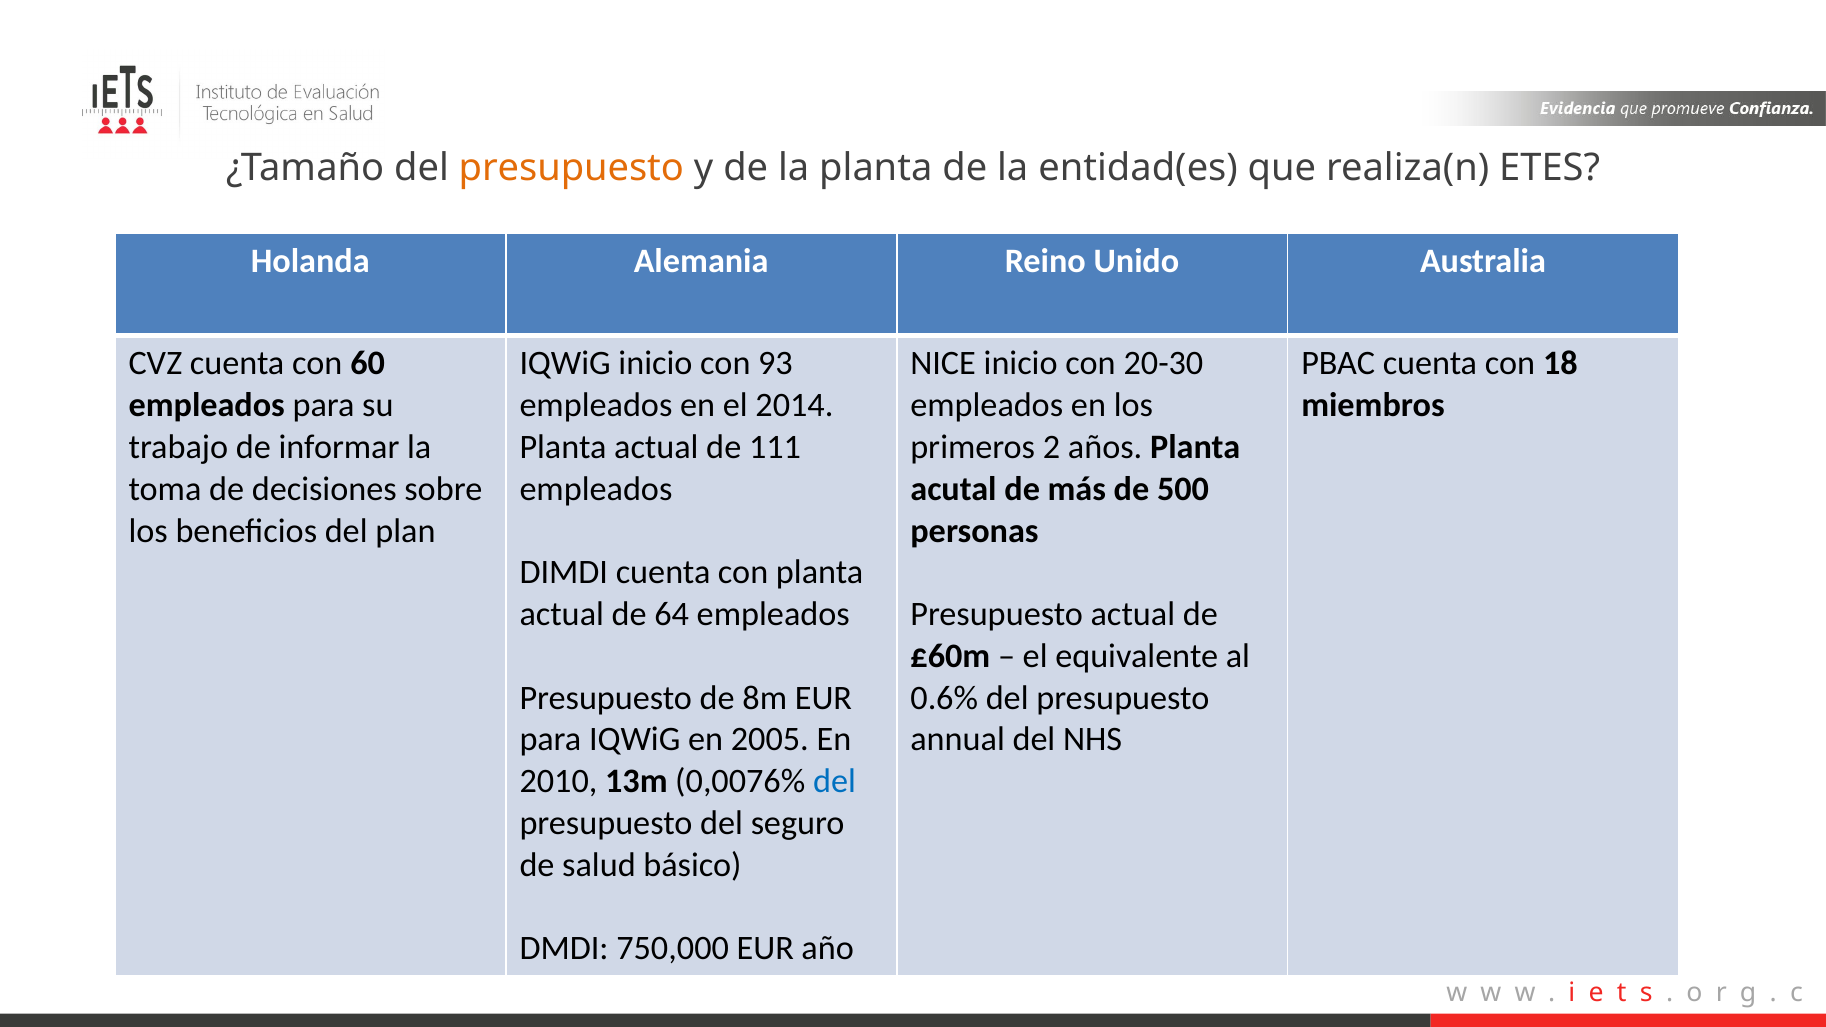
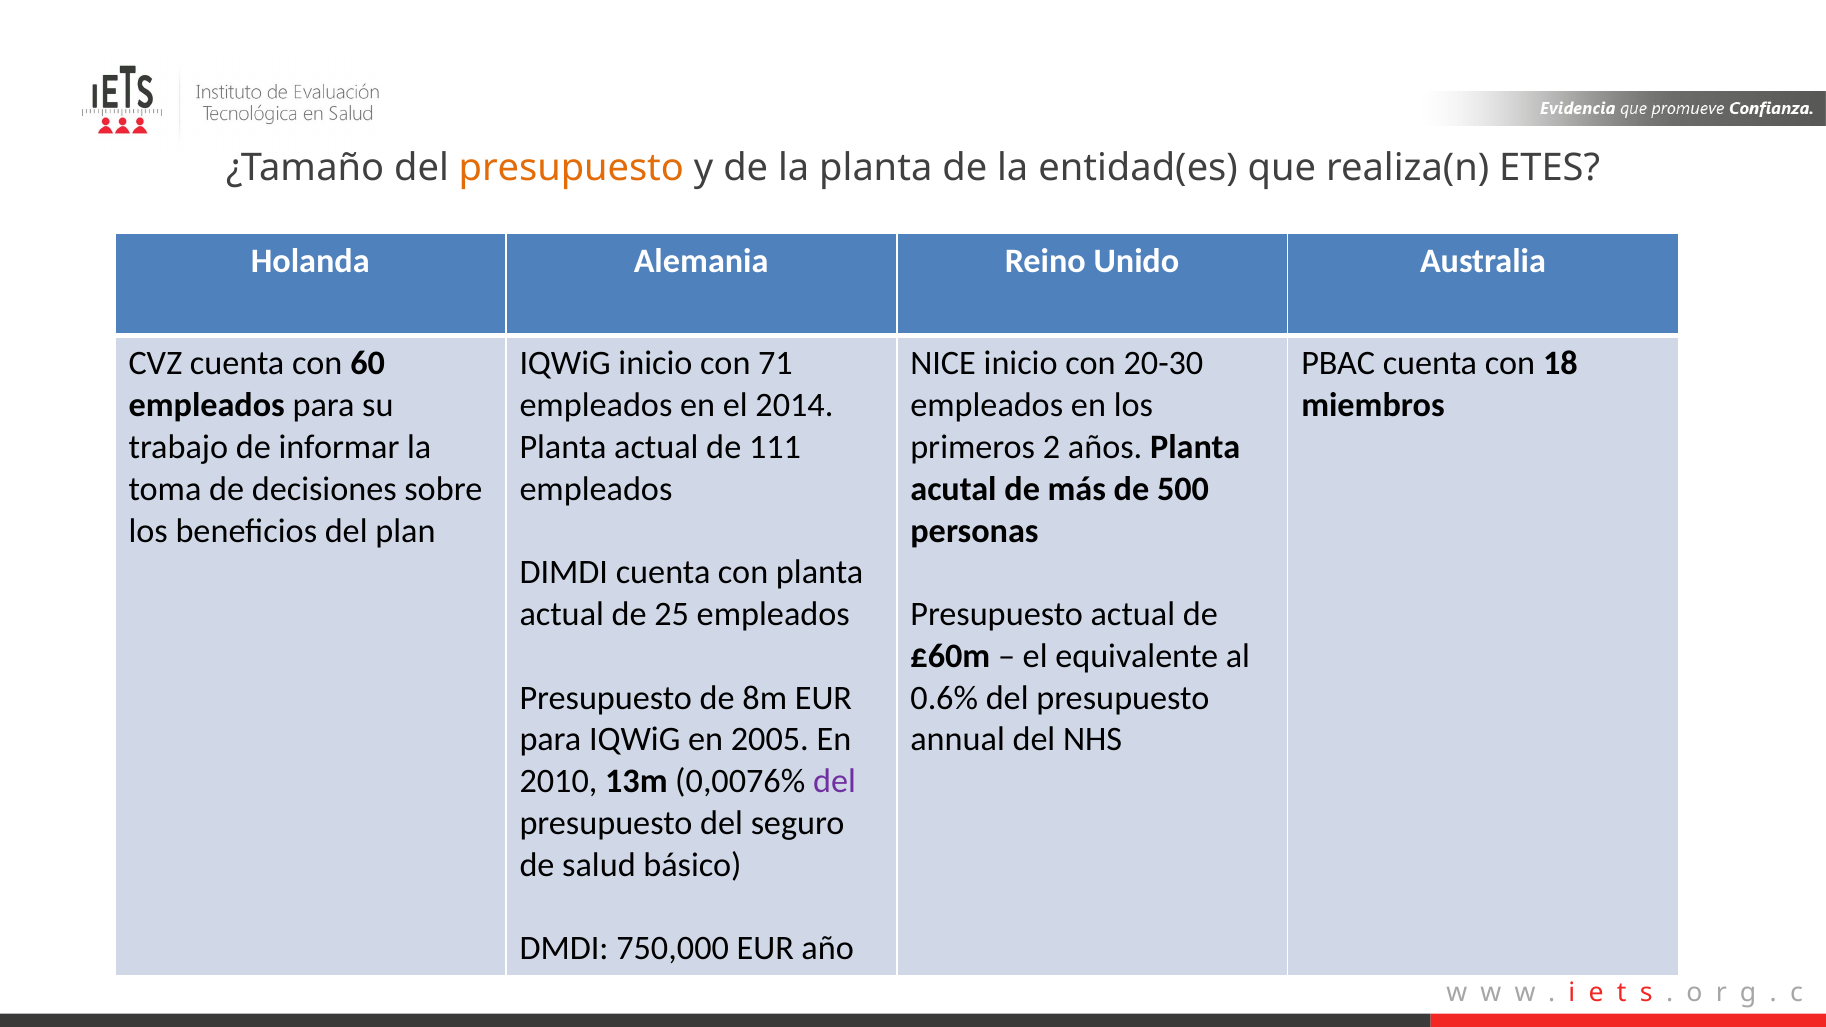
93: 93 -> 71
64: 64 -> 25
del at (835, 782) colour: blue -> purple
